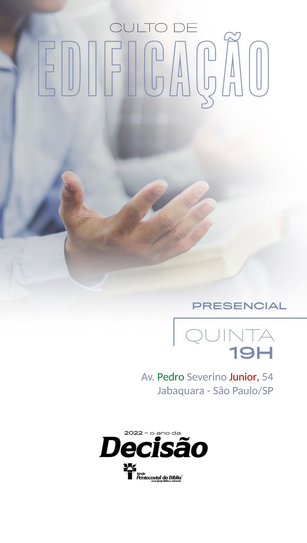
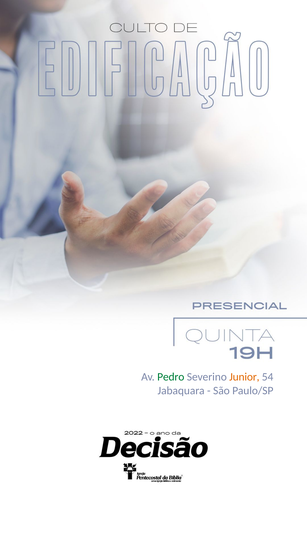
Junior colour: red -> orange
